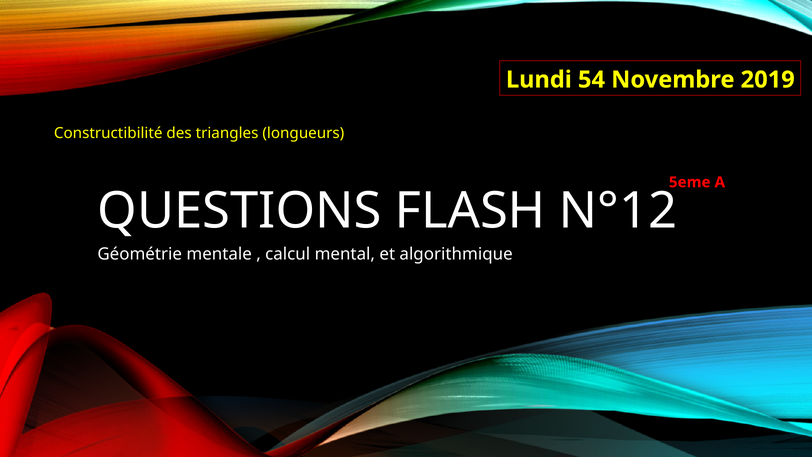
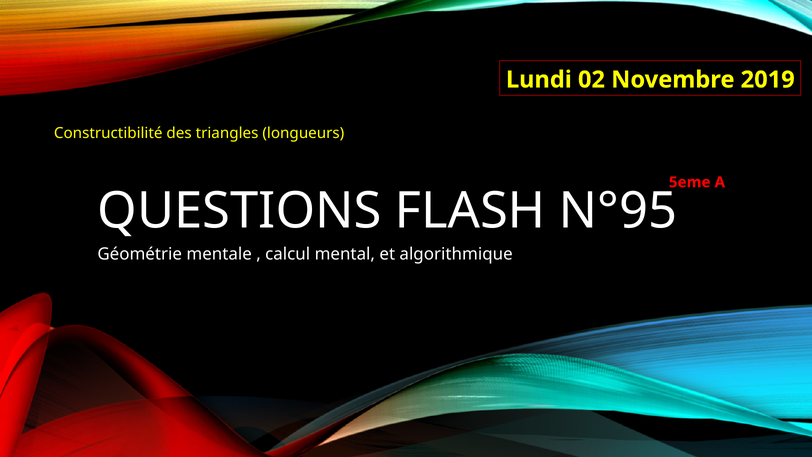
54: 54 -> 02
N°12: N°12 -> N°95
